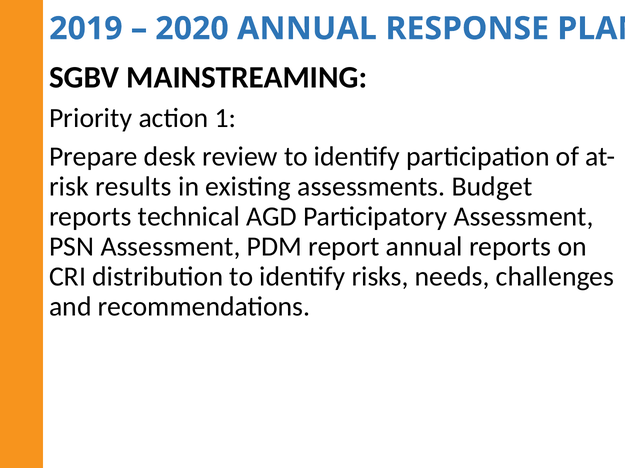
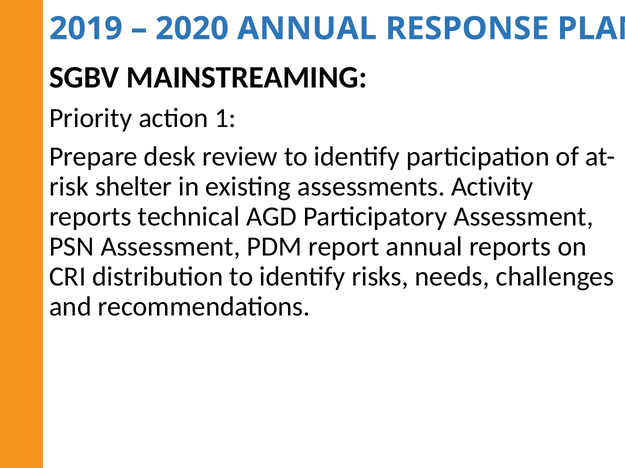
results: results -> shelter
Budget: Budget -> Activity
